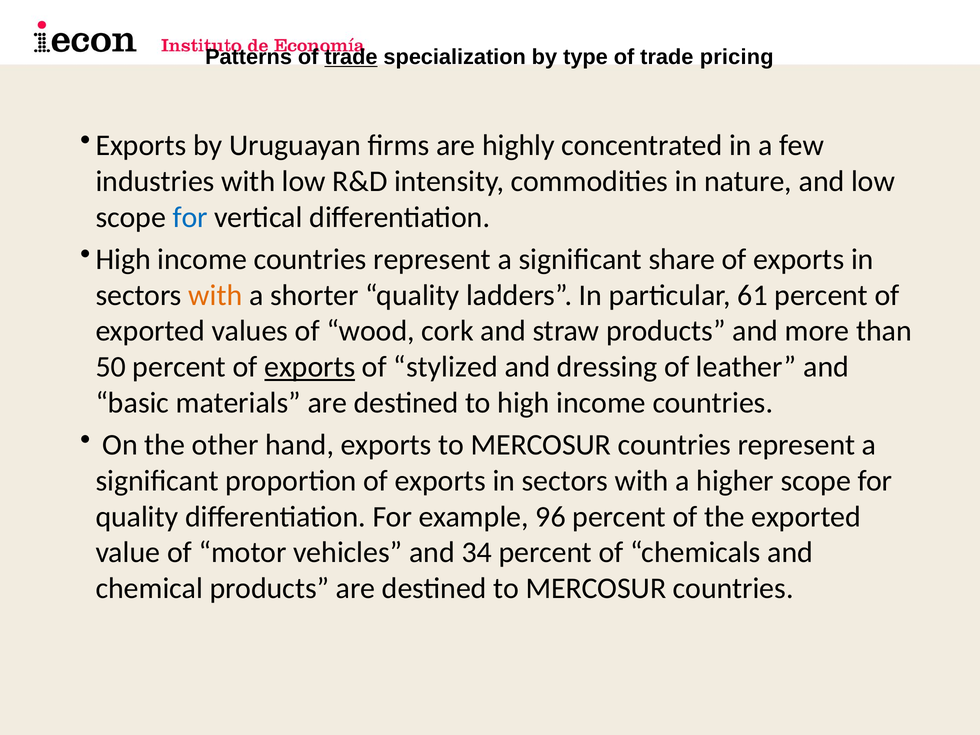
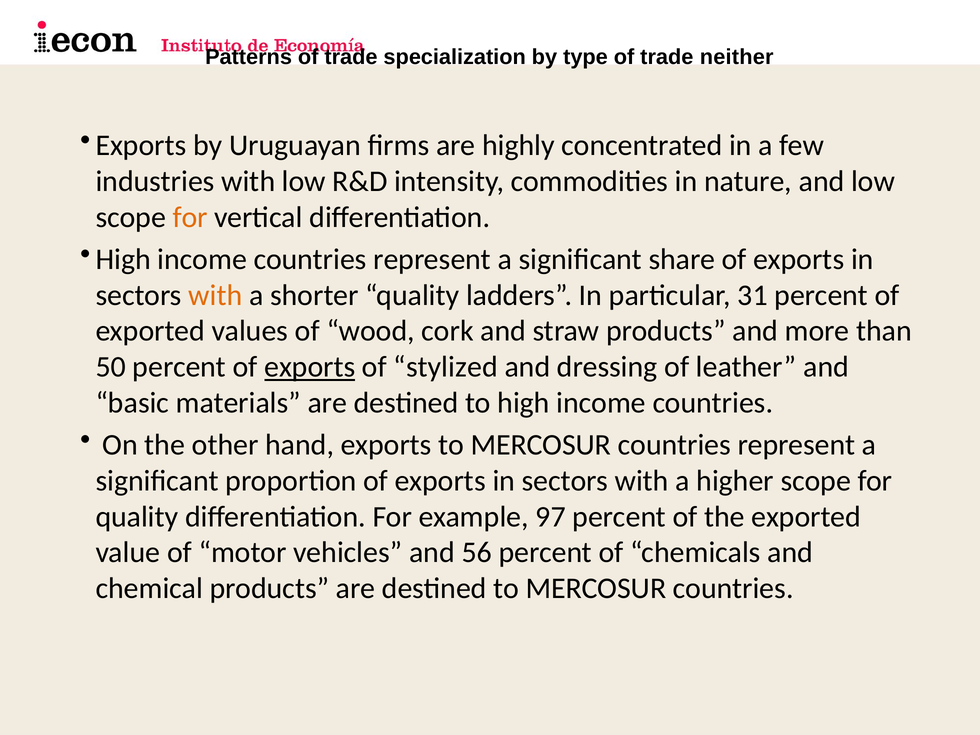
trade at (351, 57) underline: present -> none
pricing: pricing -> neither
for at (190, 217) colour: blue -> orange
61: 61 -> 31
96: 96 -> 97
34: 34 -> 56
